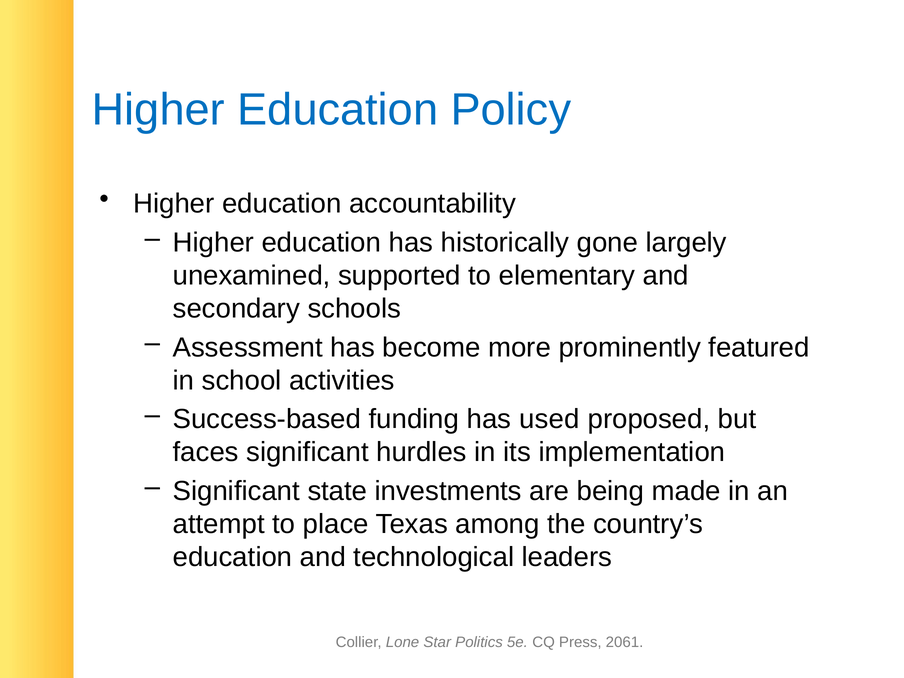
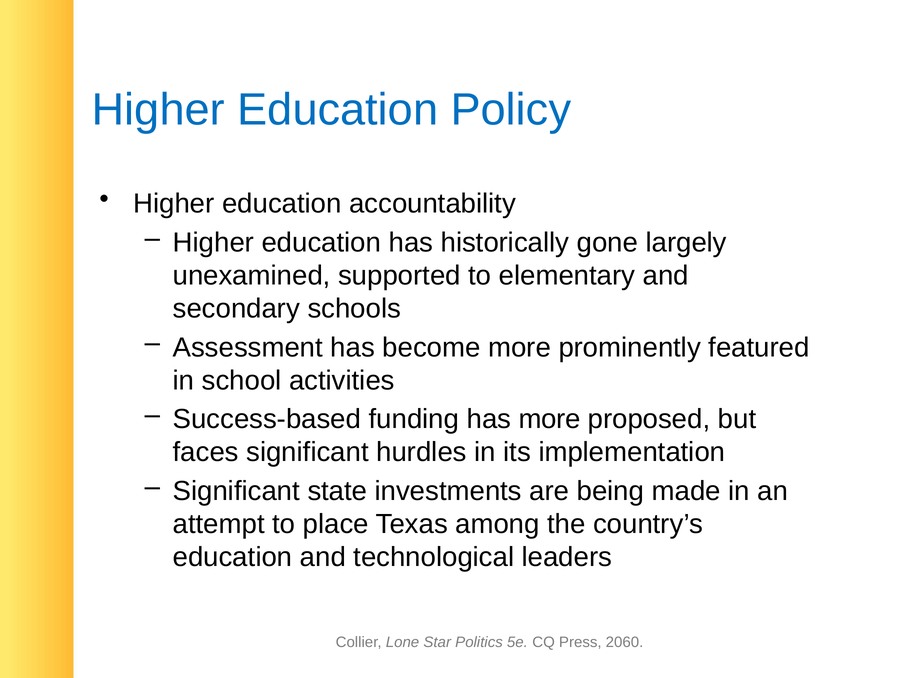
has used: used -> more
2061: 2061 -> 2060
